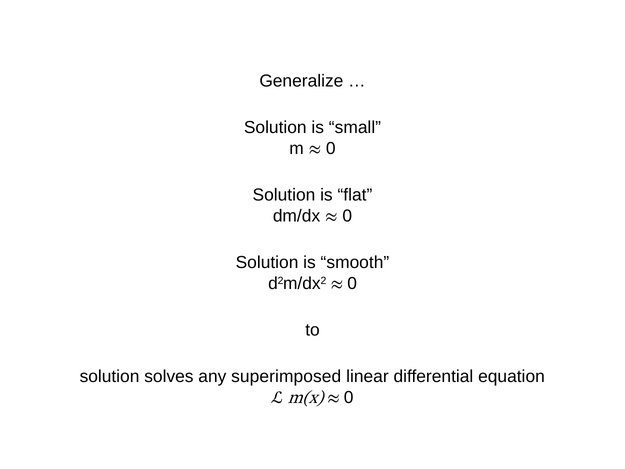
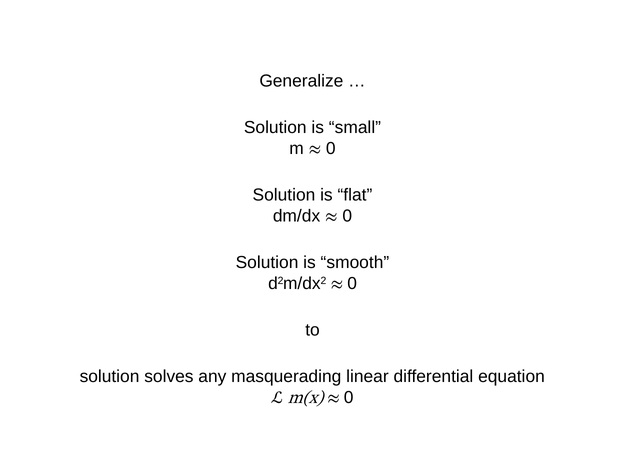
superimposed: superimposed -> masquerading
